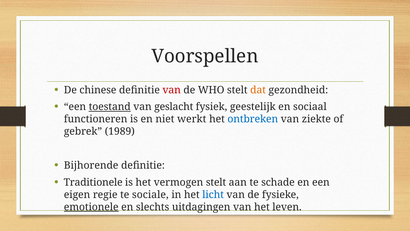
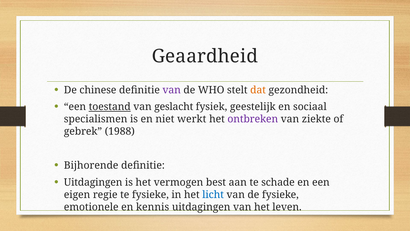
Voorspellen: Voorspellen -> Geaardheid
van at (172, 90) colour: red -> purple
functioneren: functioneren -> specialismen
ontbreken colour: blue -> purple
1989: 1989 -> 1988
Traditionele at (93, 182): Traditionele -> Uitdagingen
vermogen stelt: stelt -> best
te sociale: sociale -> fysieke
emotionele underline: present -> none
slechts: slechts -> kennis
